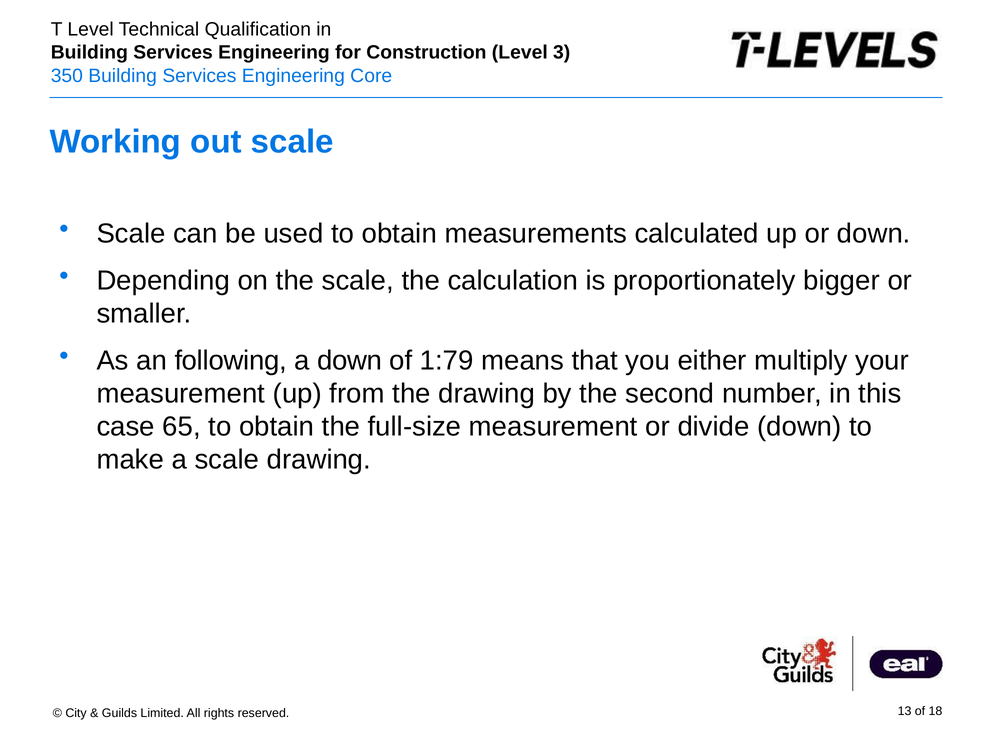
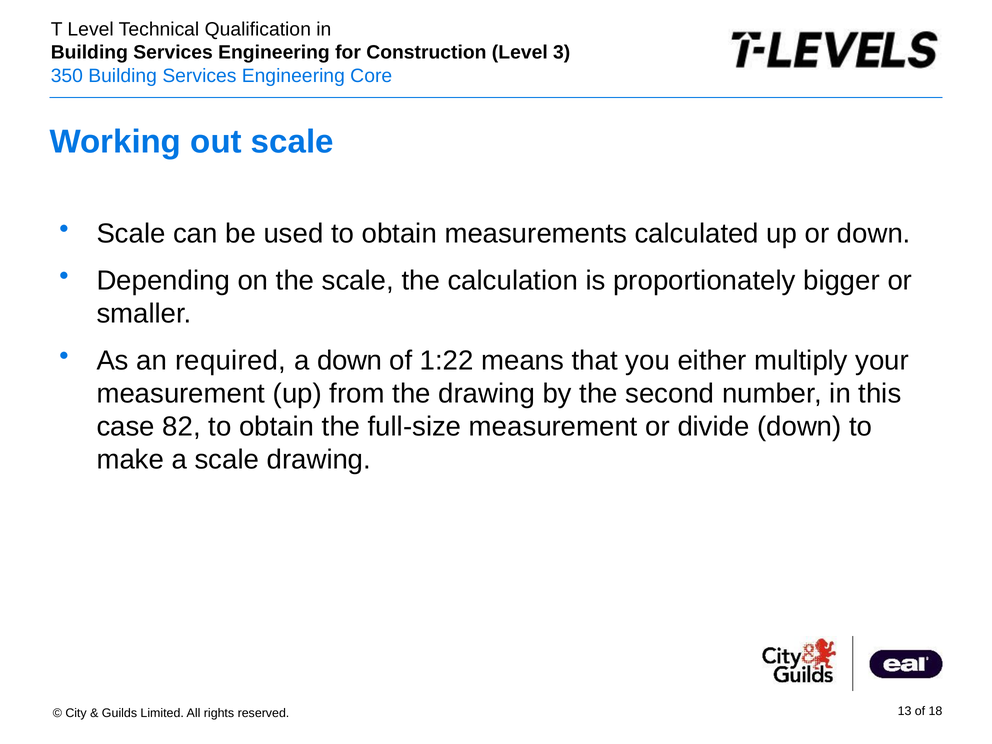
following: following -> required
1:79: 1:79 -> 1:22
65: 65 -> 82
